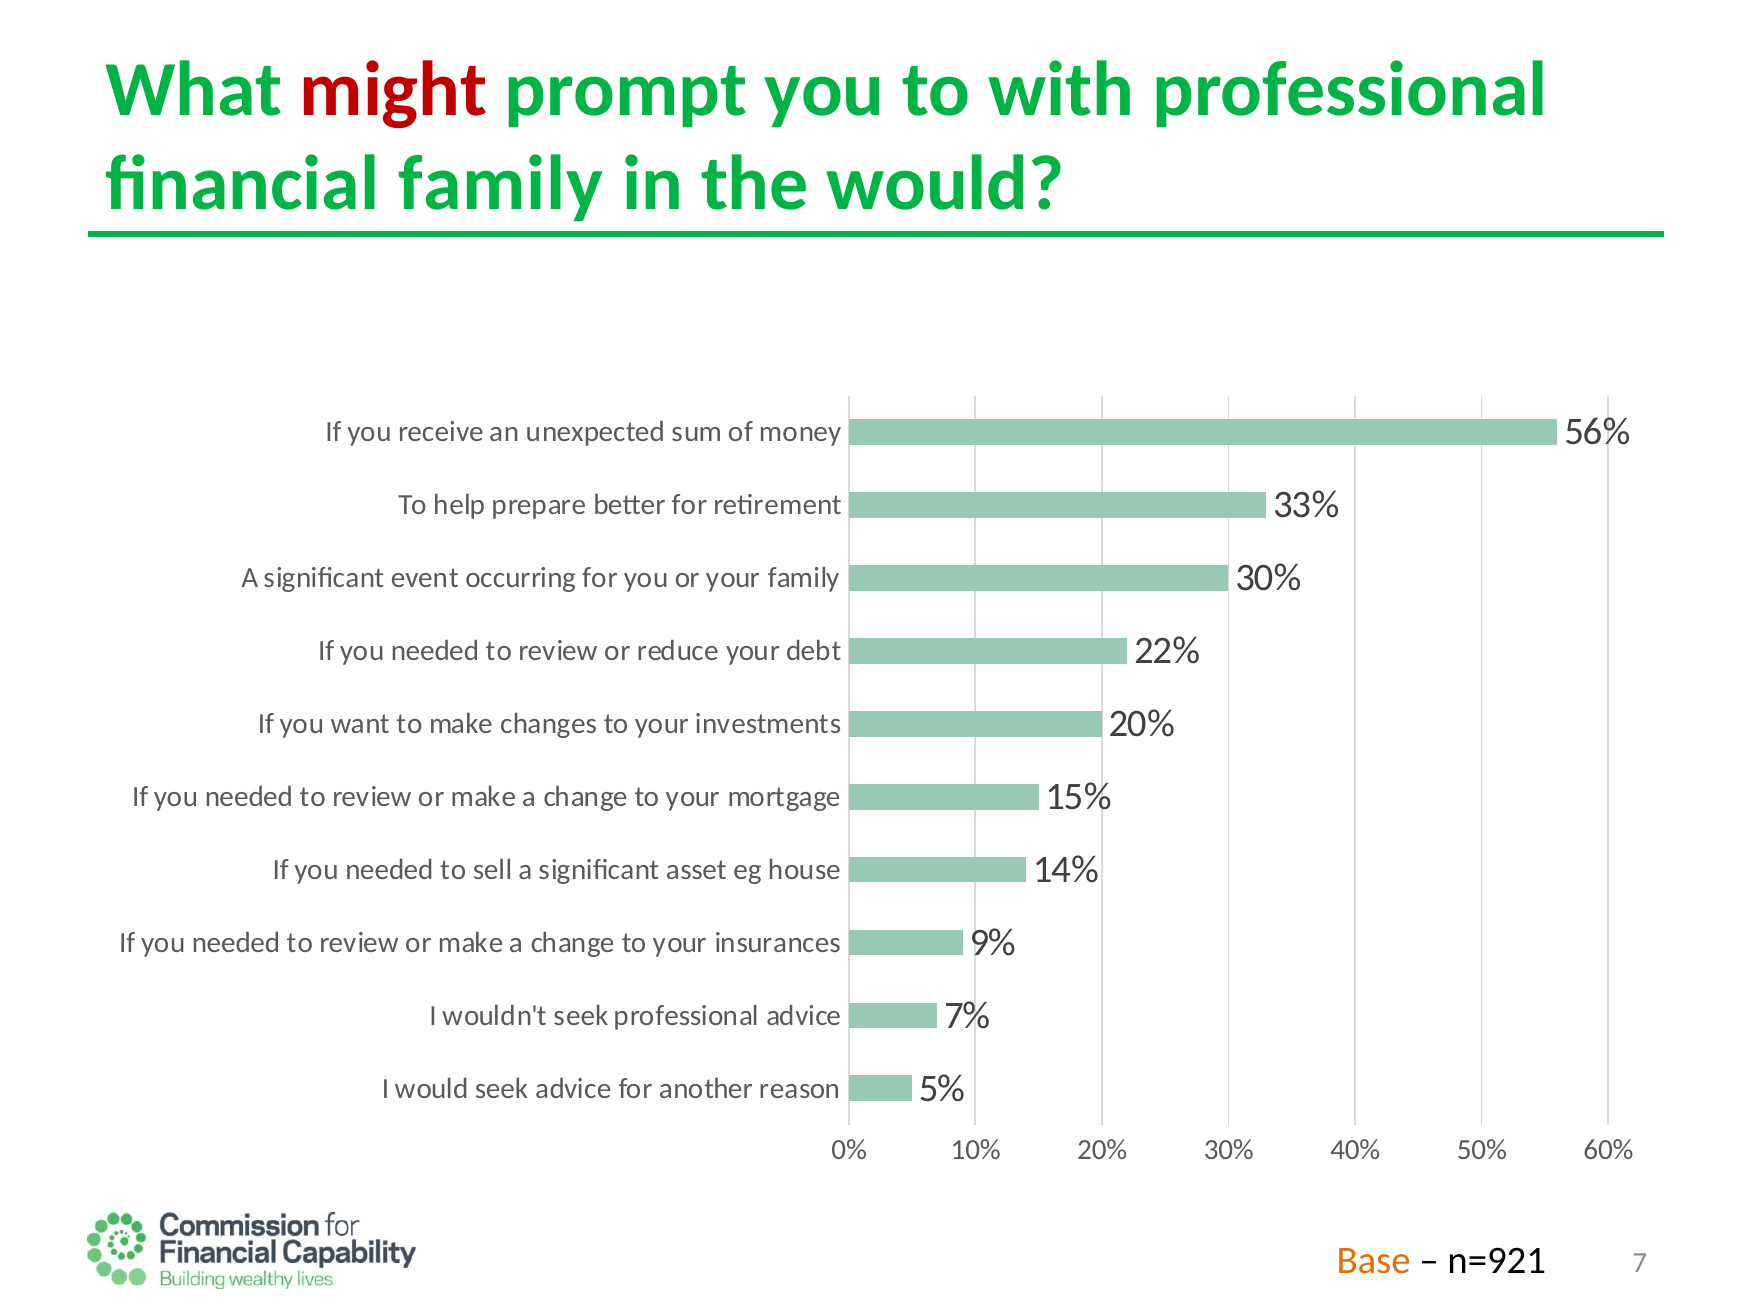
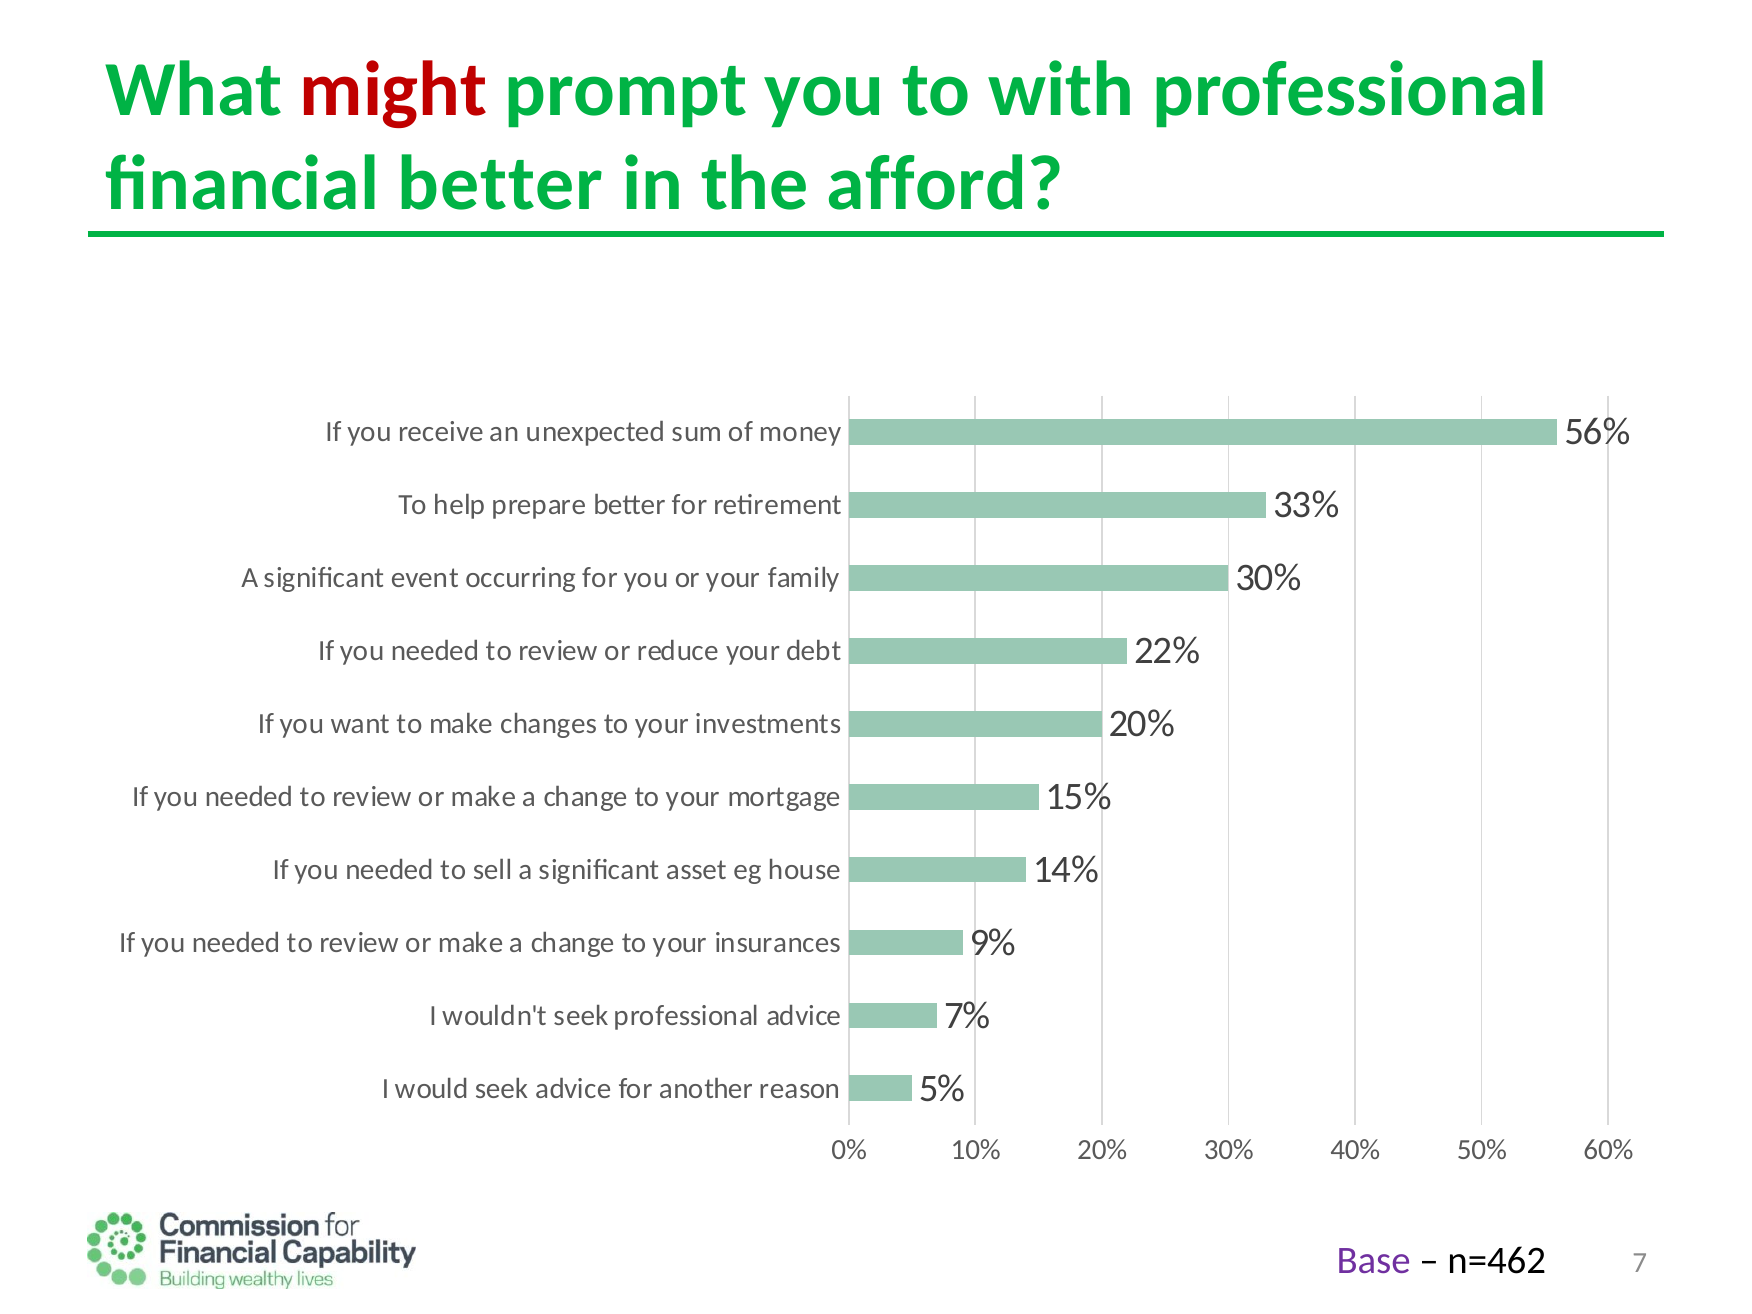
financial family: family -> better
the would: would -> afford
Base colour: orange -> purple
n=921: n=921 -> n=462
